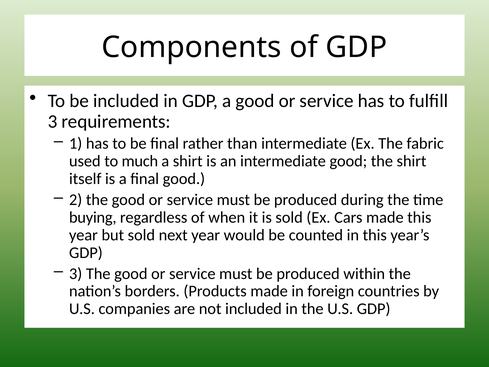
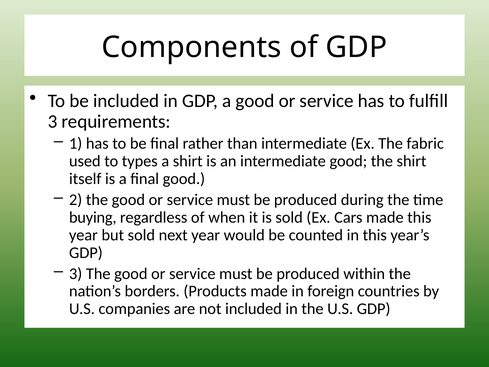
much: much -> types
